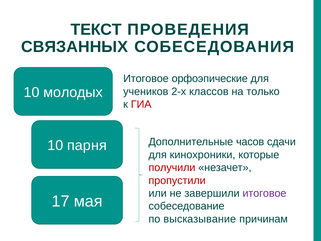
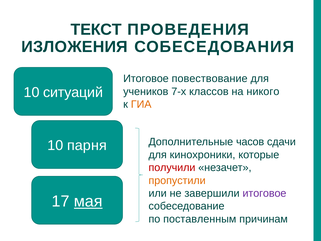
СВЯЗАННЫХ: СВЯЗАННЫХ -> ИЗЛОЖЕНИЯ
орфоэпические: орфоэпические -> повествование
молодых: молодых -> ситуаций
2-х: 2-х -> 7-х
только: только -> никого
ГИА colour: red -> orange
пропустили colour: red -> orange
мая underline: none -> present
высказывание: высказывание -> поставленным
